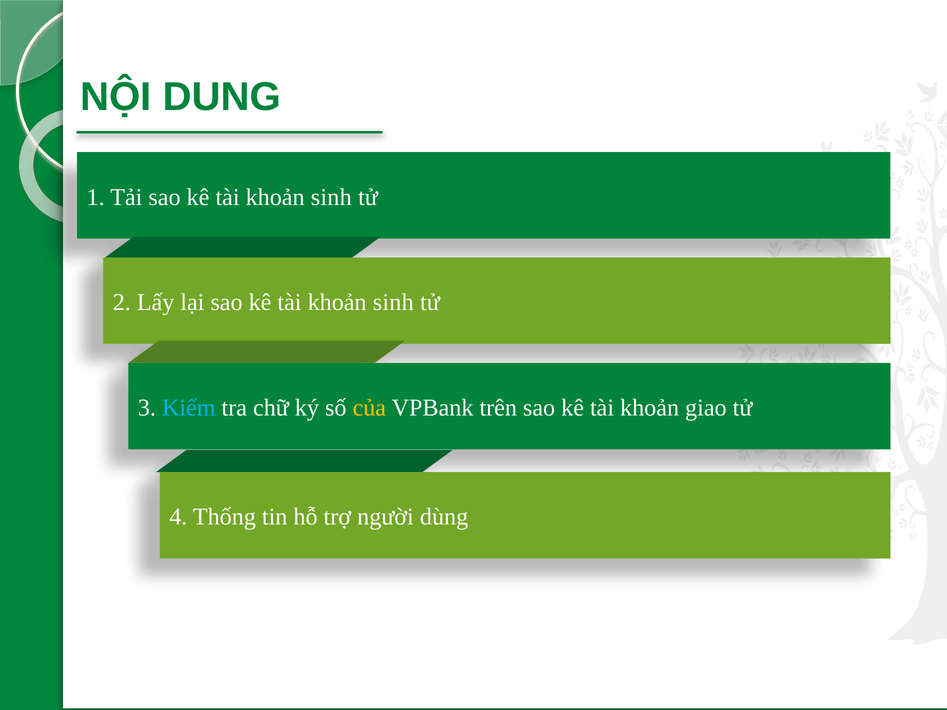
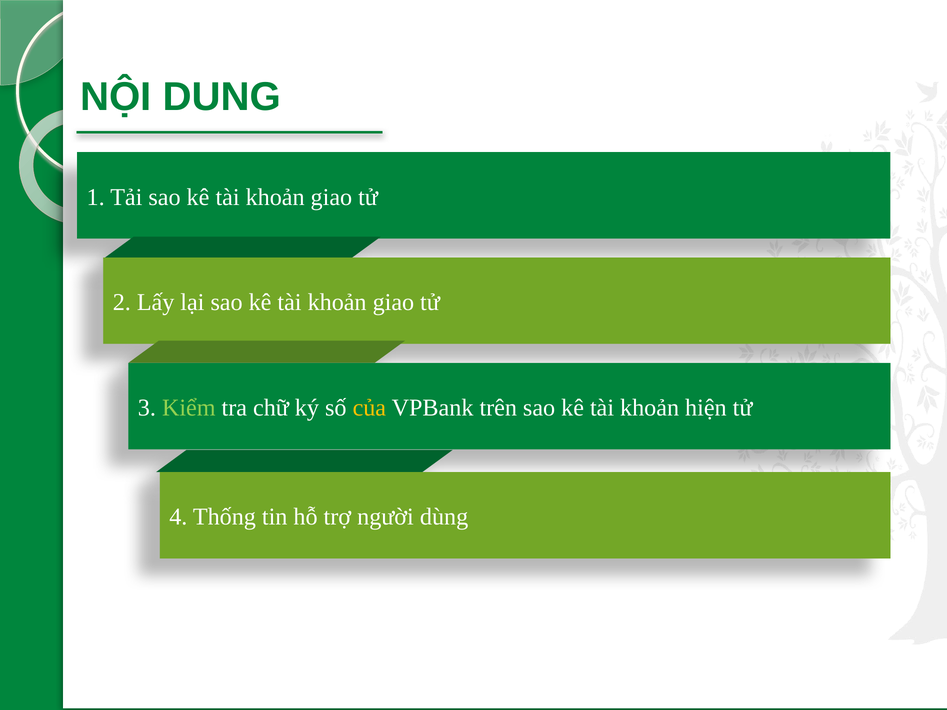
sinh at (331, 197): sinh -> giao
sinh at (393, 302): sinh -> giao
Kiểm colour: light blue -> light green
giao: giao -> hiện
